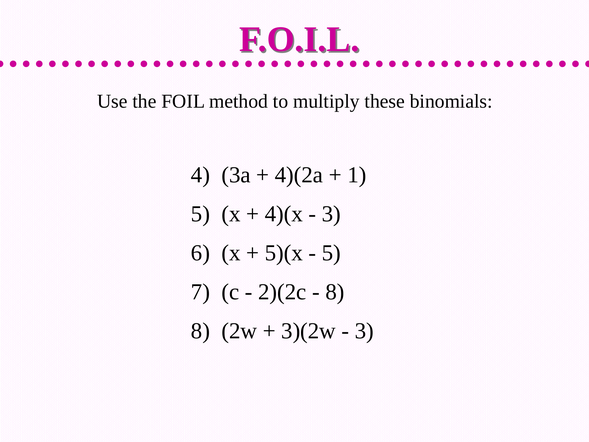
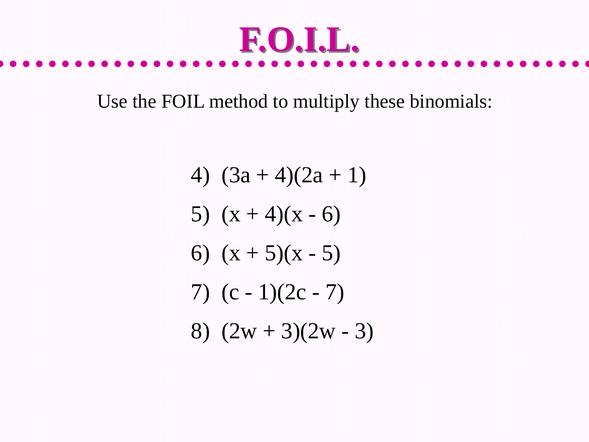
3 at (331, 214): 3 -> 6
2)(2c: 2)(2c -> 1)(2c
8 at (335, 292): 8 -> 7
